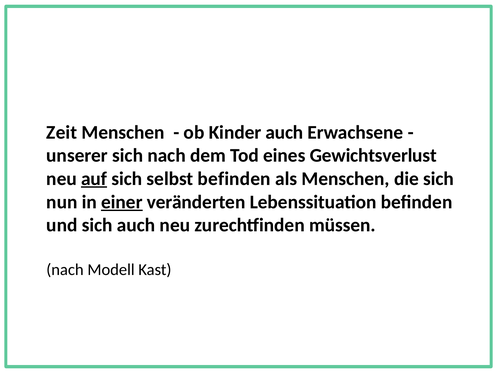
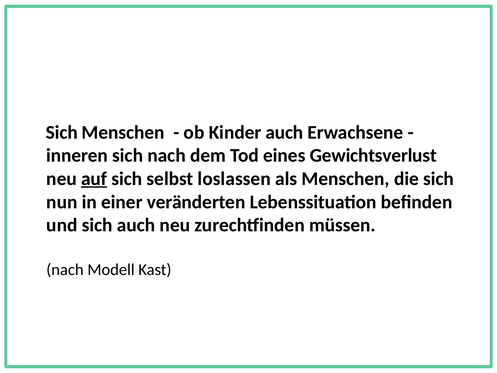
Zeit at (62, 132): Zeit -> Sich
unserer: unserer -> inneren
selbst befinden: befinden -> loslassen
einer underline: present -> none
